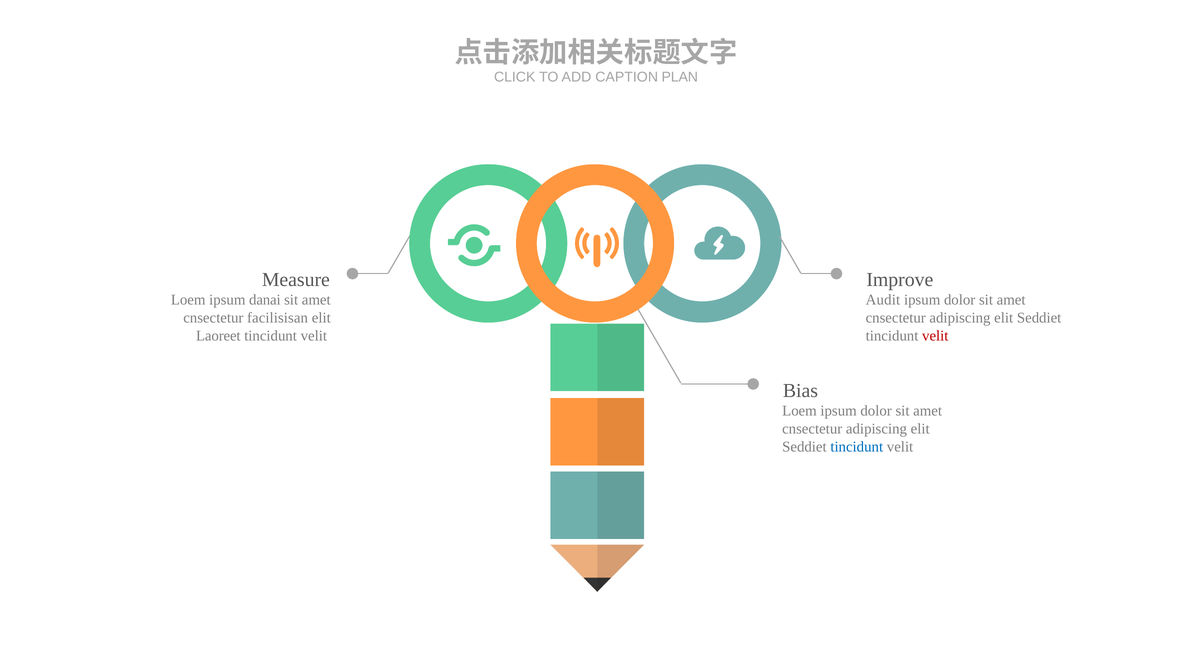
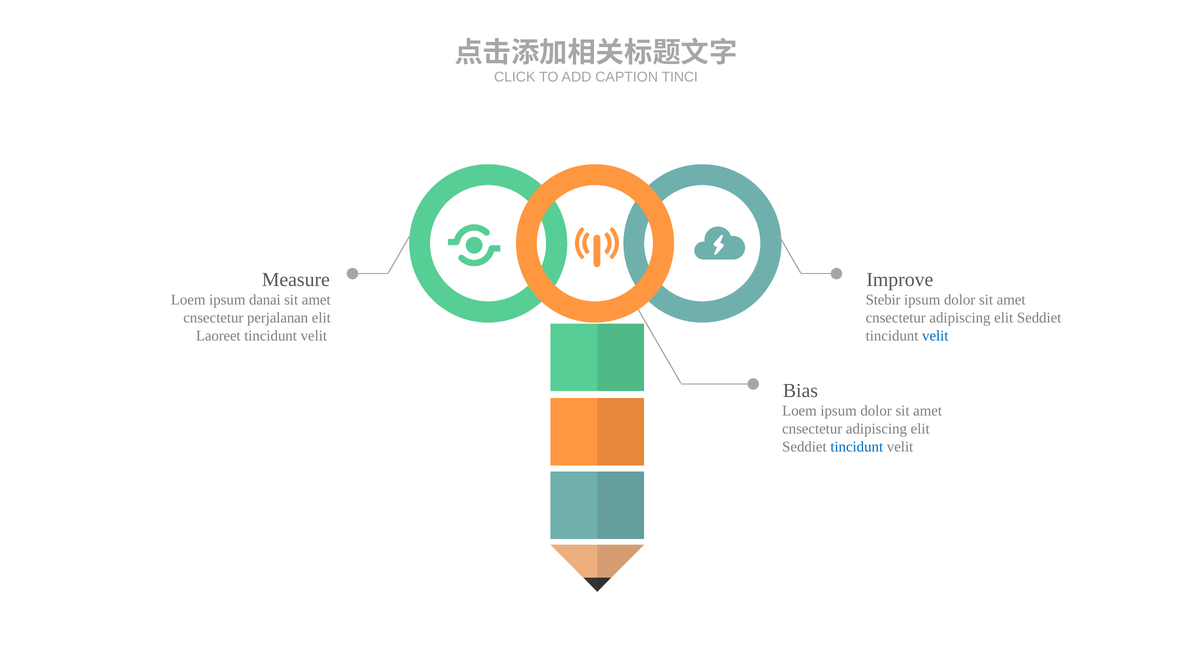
PLAN: PLAN -> TINCI
Audit: Audit -> Stebir
facilisisan: facilisisan -> perjalanan
velit at (935, 335) colour: red -> blue
